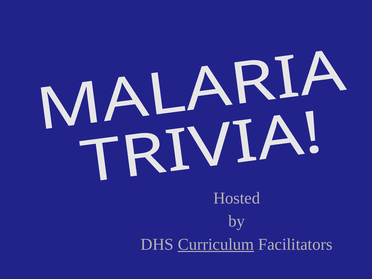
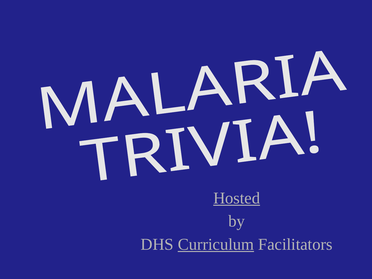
Hosted underline: none -> present
